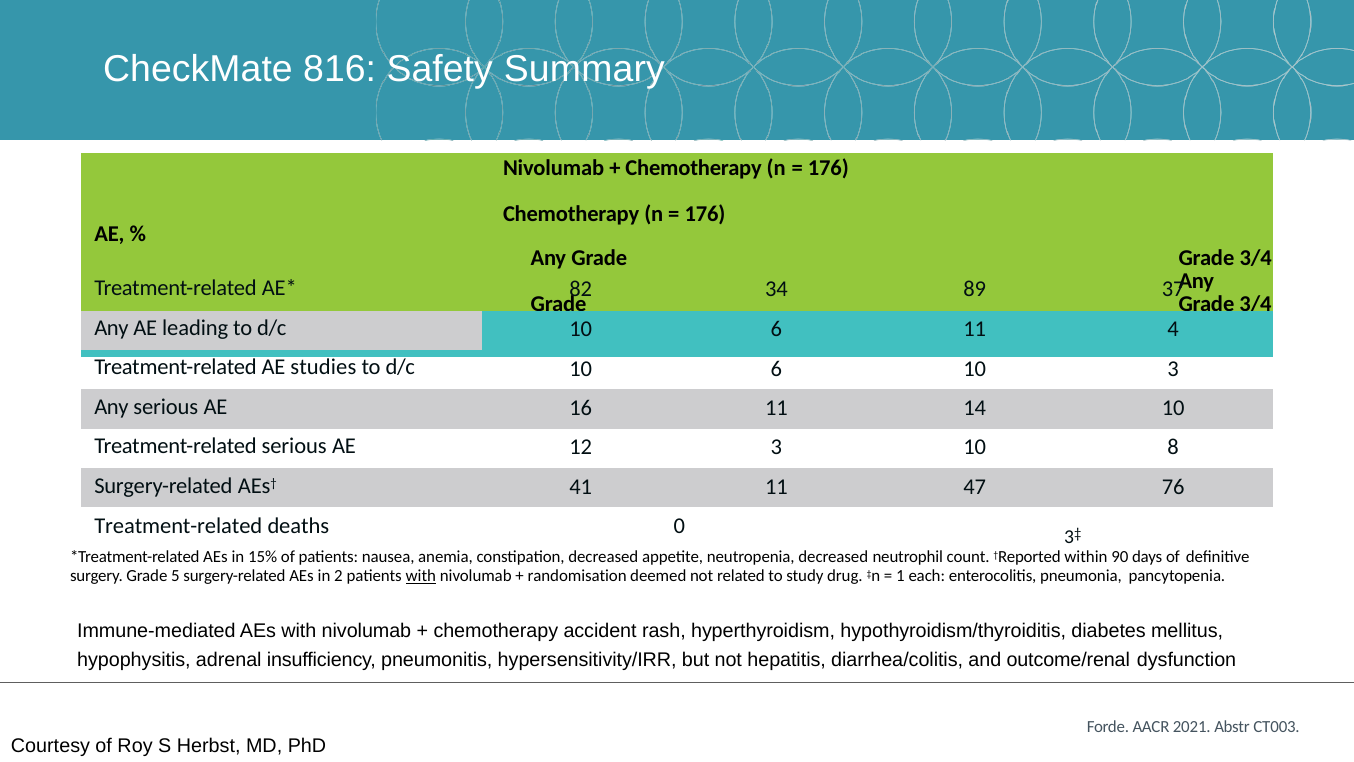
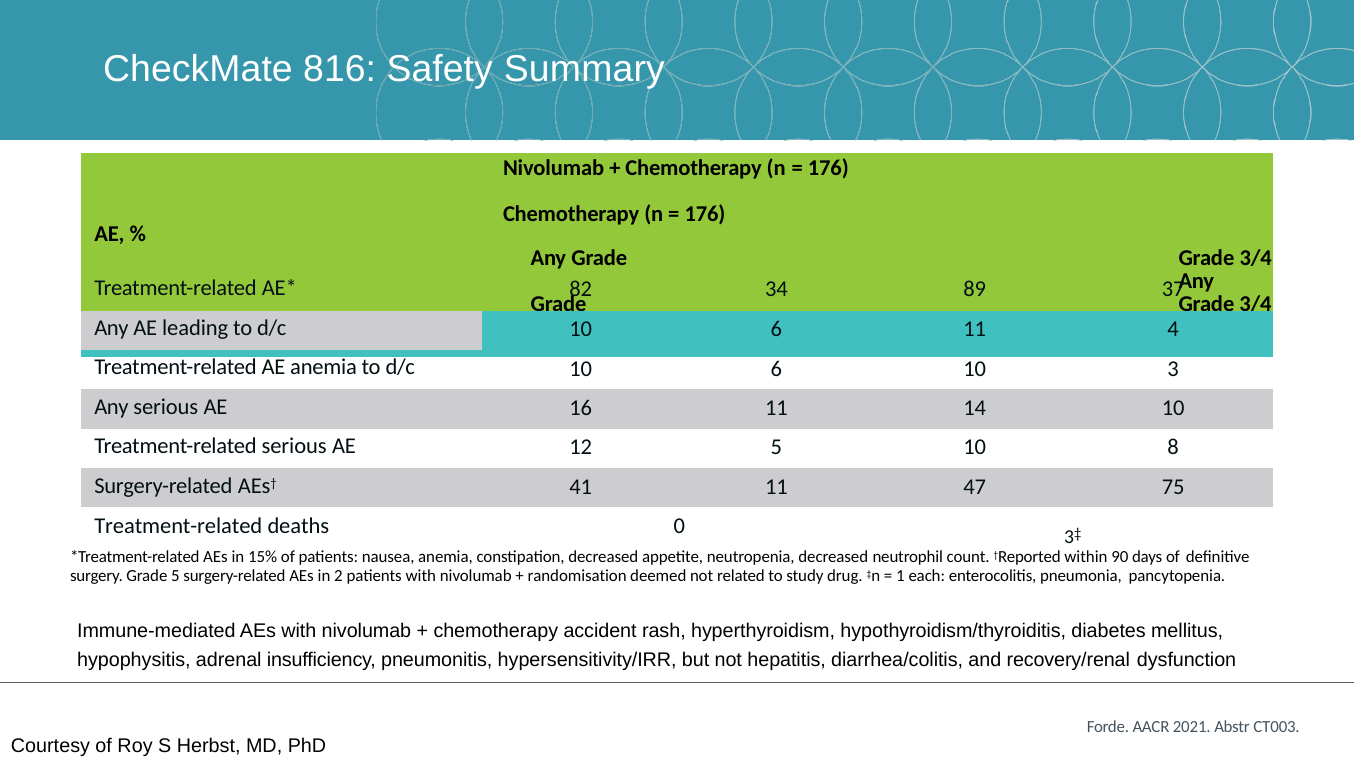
AE studies: studies -> anemia
12 3: 3 -> 5
76: 76 -> 75
with at (421, 576) underline: present -> none
outcome/renal: outcome/renal -> recovery/renal
